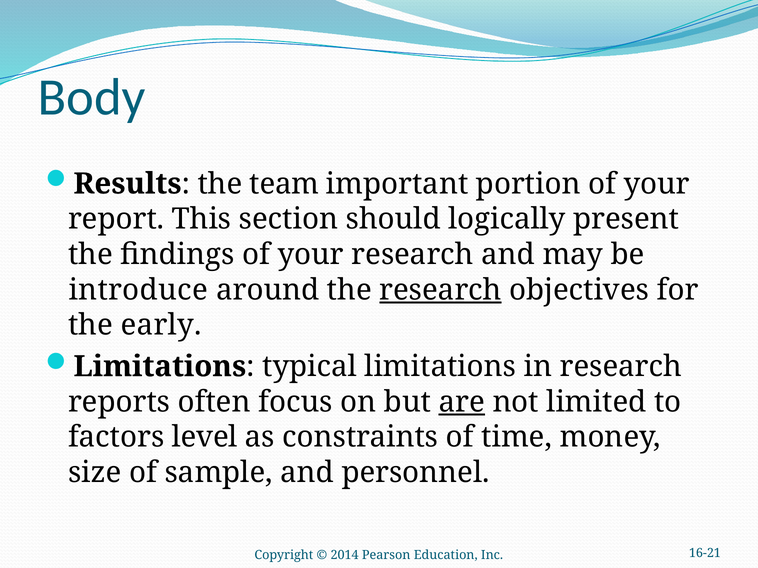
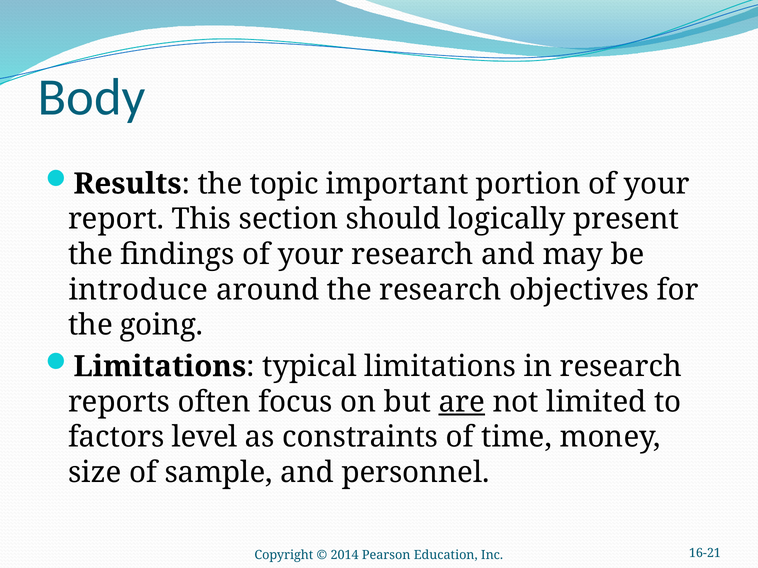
team: team -> topic
research at (440, 290) underline: present -> none
early: early -> going
